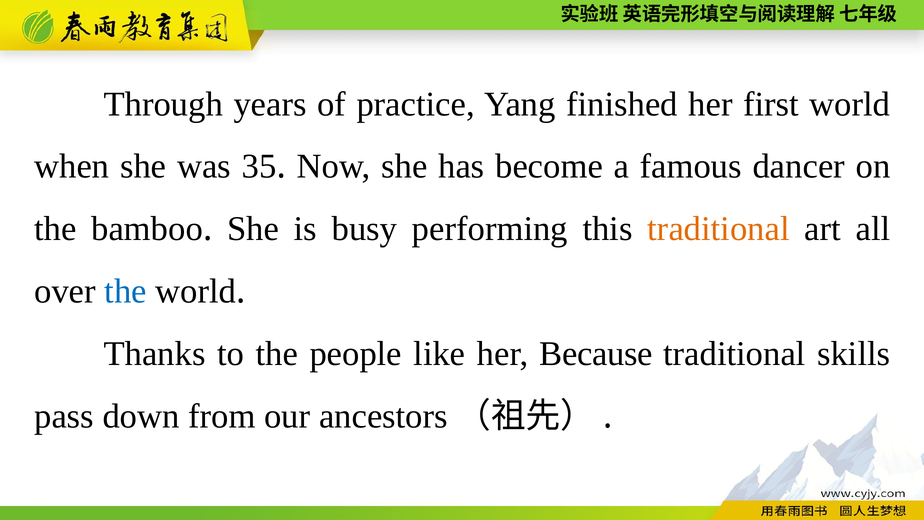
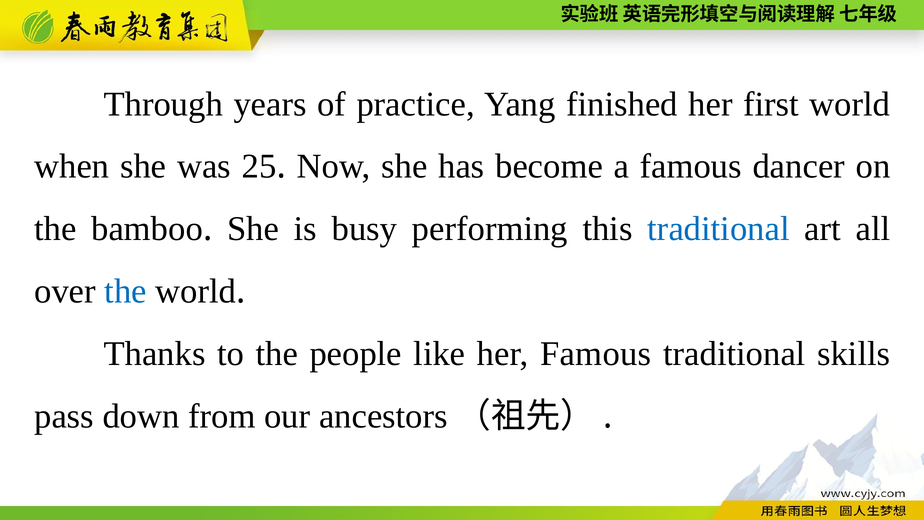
35: 35 -> 25
traditional at (719, 229) colour: orange -> blue
her Because: Because -> Famous
